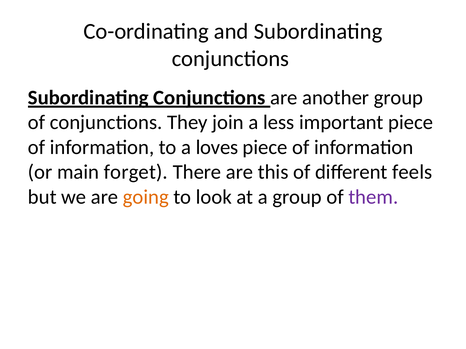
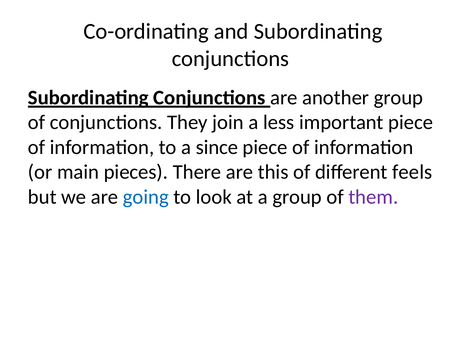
loves: loves -> since
forget: forget -> pieces
going colour: orange -> blue
